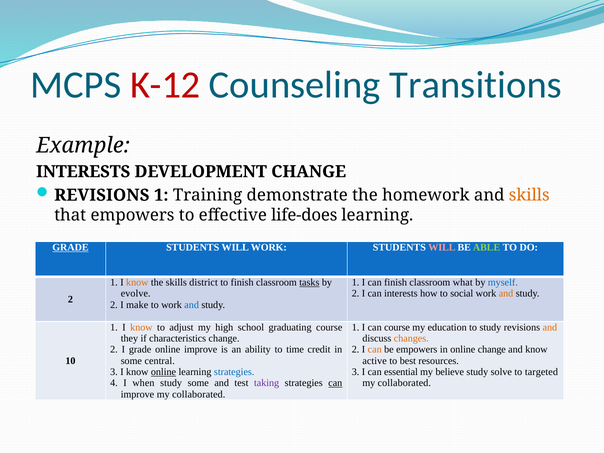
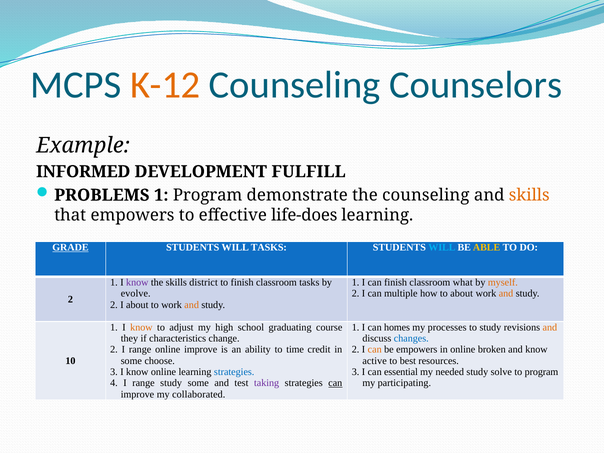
K-12 colour: red -> orange
Transitions: Transitions -> Counselors
INTERESTS at (83, 172): INTERESTS -> INFORMED
DEVELOPMENT CHANGE: CHANGE -> FULFILL
REVISIONS at (102, 195): REVISIONS -> PROBLEMS
1 Training: Training -> Program
the homework: homework -> counseling
WILL WORK: WORK -> TASKS
WILL at (442, 247) colour: pink -> light blue
ABLE colour: light green -> yellow
know at (137, 282) colour: orange -> purple
tasks at (309, 282) underline: present -> none
myself colour: blue -> orange
can interests: interests -> multiple
to social: social -> about
I make: make -> about
and at (192, 305) colour: blue -> orange
can course: course -> homes
education: education -> processes
changes colour: orange -> blue
2 I grade: grade -> range
online change: change -> broken
central: central -> choose
online at (163, 372) underline: present -> none
believe: believe -> needed
to targeted: targeted -> program
4 I when: when -> range
collaborated at (404, 383): collaborated -> participating
